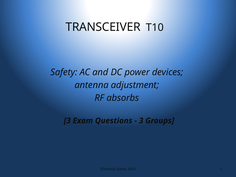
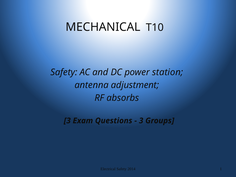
TRANSCEIVER: TRANSCEIVER -> MECHANICAL
devices: devices -> station
